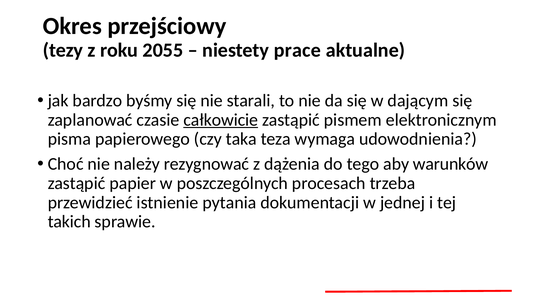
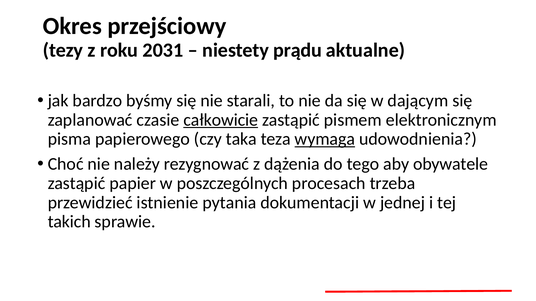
2055: 2055 -> 2031
prace: prace -> prądu
wymaga underline: none -> present
warunków: warunków -> obywatele
